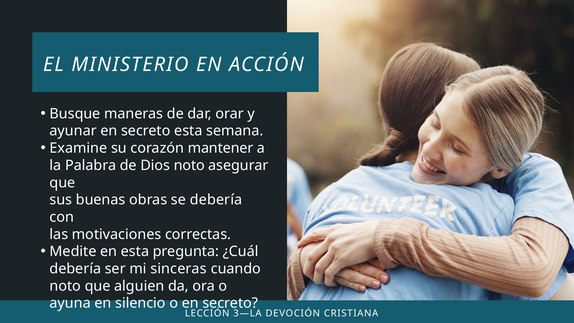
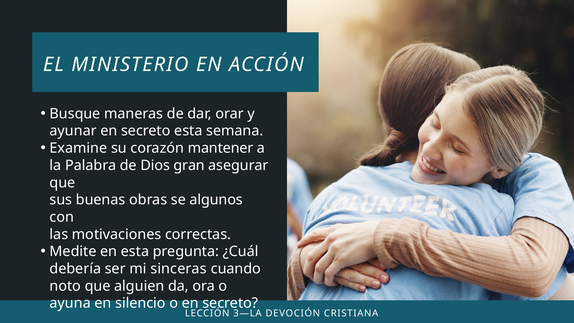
Dios noto: noto -> gran
se debería: debería -> algunos
